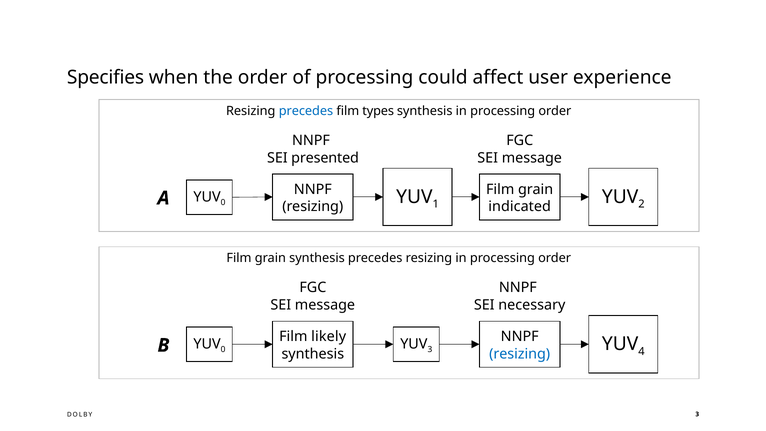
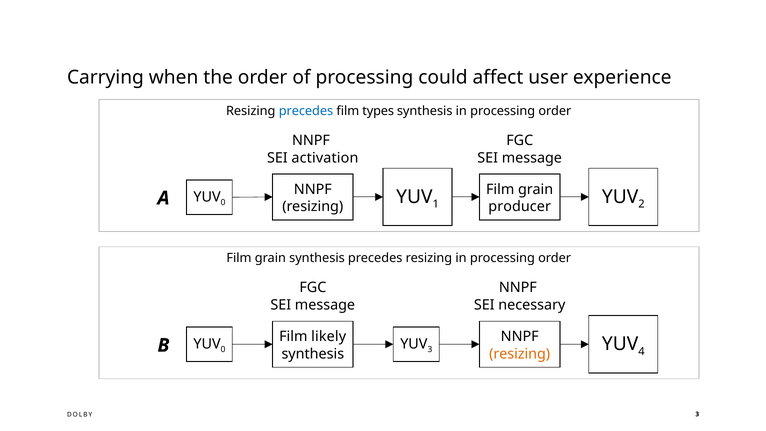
Specifies: Specifies -> Carrying
presented: presented -> activation
indicated: indicated -> producer
resizing at (520, 354) colour: blue -> orange
